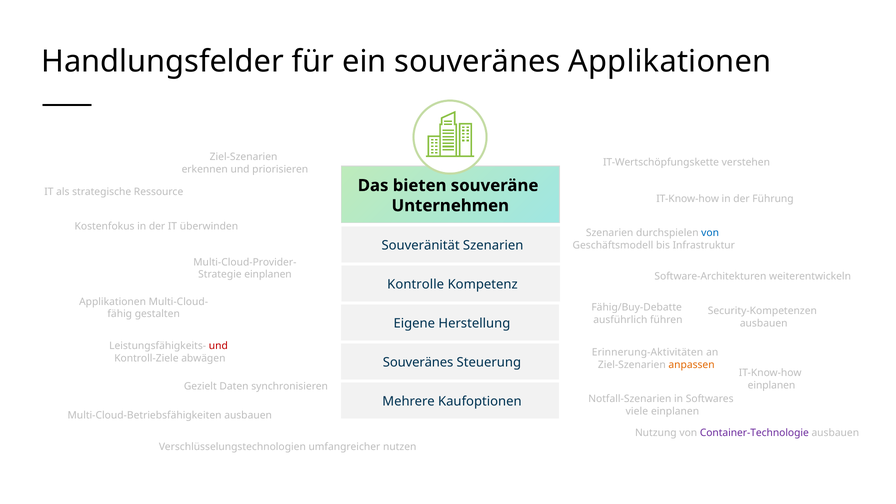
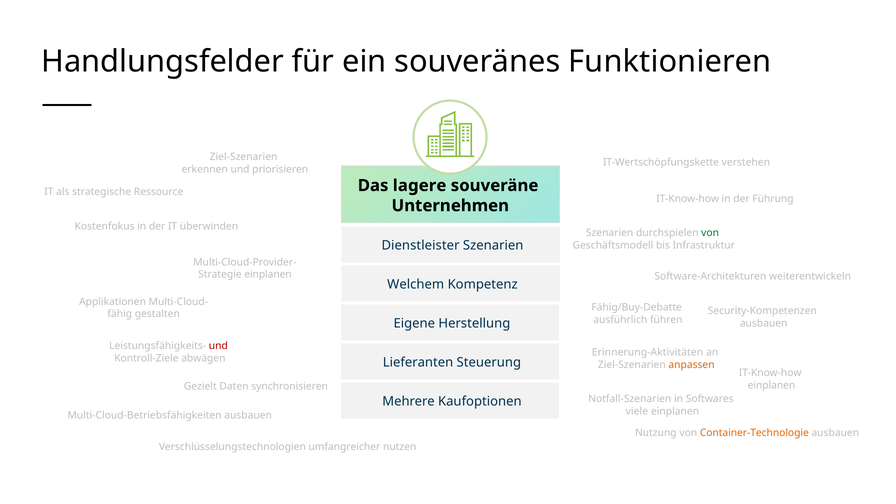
souveränes Applikationen: Applikationen -> Funktionieren
bieten: bieten -> lagere
von at (710, 233) colour: blue -> green
Souveränität: Souveränität -> Dienstleister
Kontrolle: Kontrolle -> Welchem
Souveränes at (418, 363): Souveränes -> Lieferanten
Container-Technologie colour: purple -> orange
